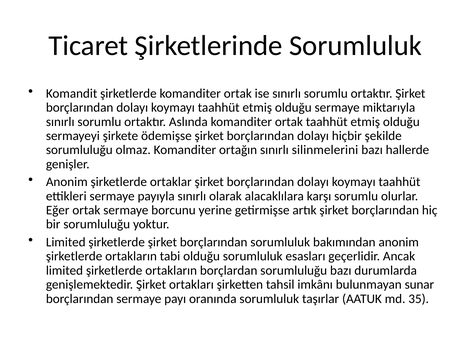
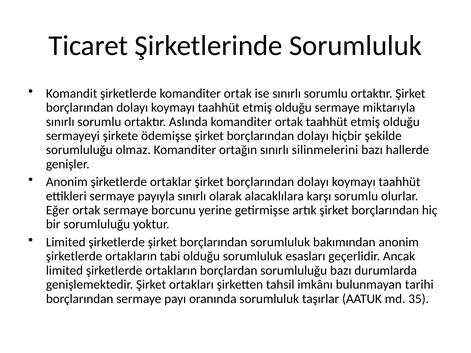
sunar: sunar -> tarihi
